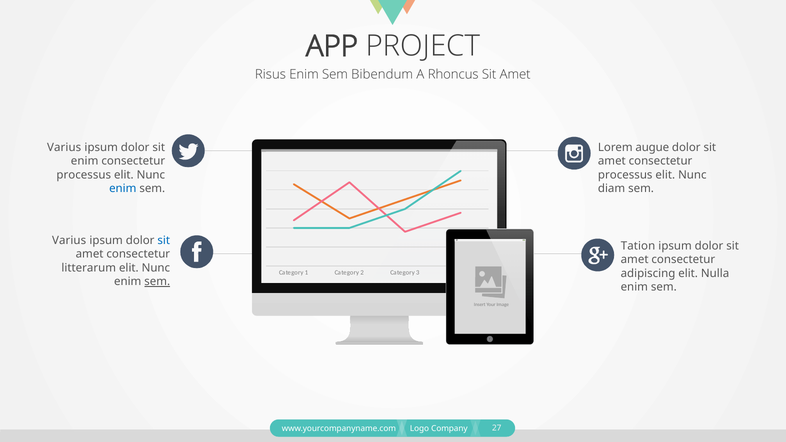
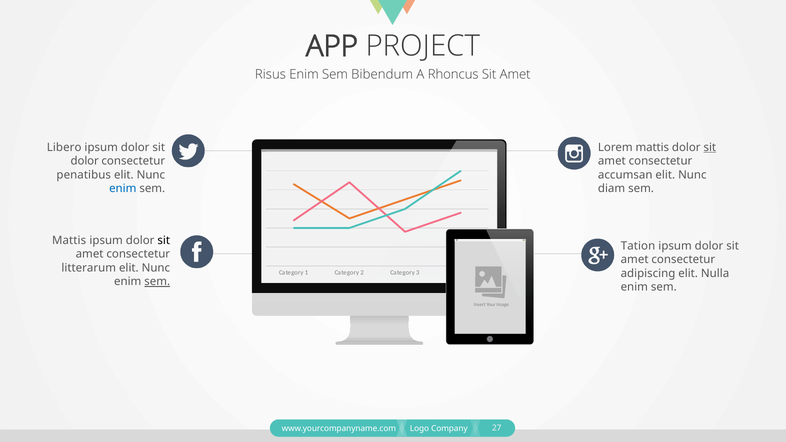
Varius at (64, 147): Varius -> Libero
Lorem augue: augue -> mattis
sit at (710, 147) underline: none -> present
enim at (85, 161): enim -> dolor
processus at (84, 175): processus -> penatibus
processus at (625, 175): processus -> accumsan
Varius at (69, 240): Varius -> Mattis
sit at (164, 240) colour: blue -> black
